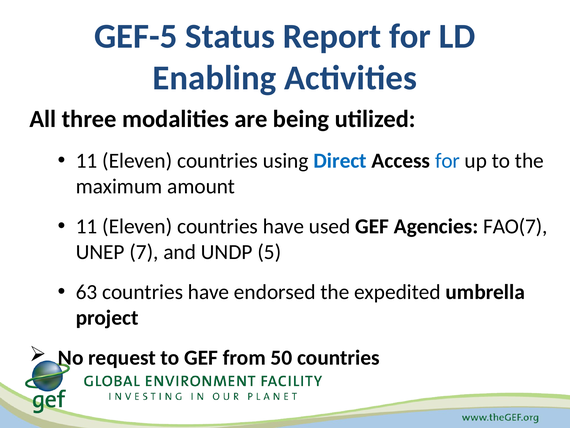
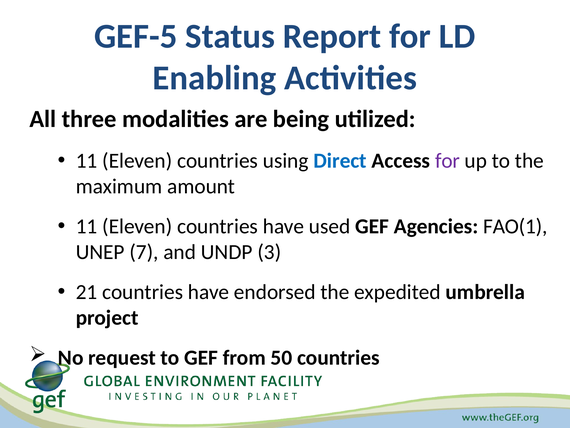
for at (447, 161) colour: blue -> purple
FAO(7: FAO(7 -> FAO(1
5: 5 -> 3
63: 63 -> 21
